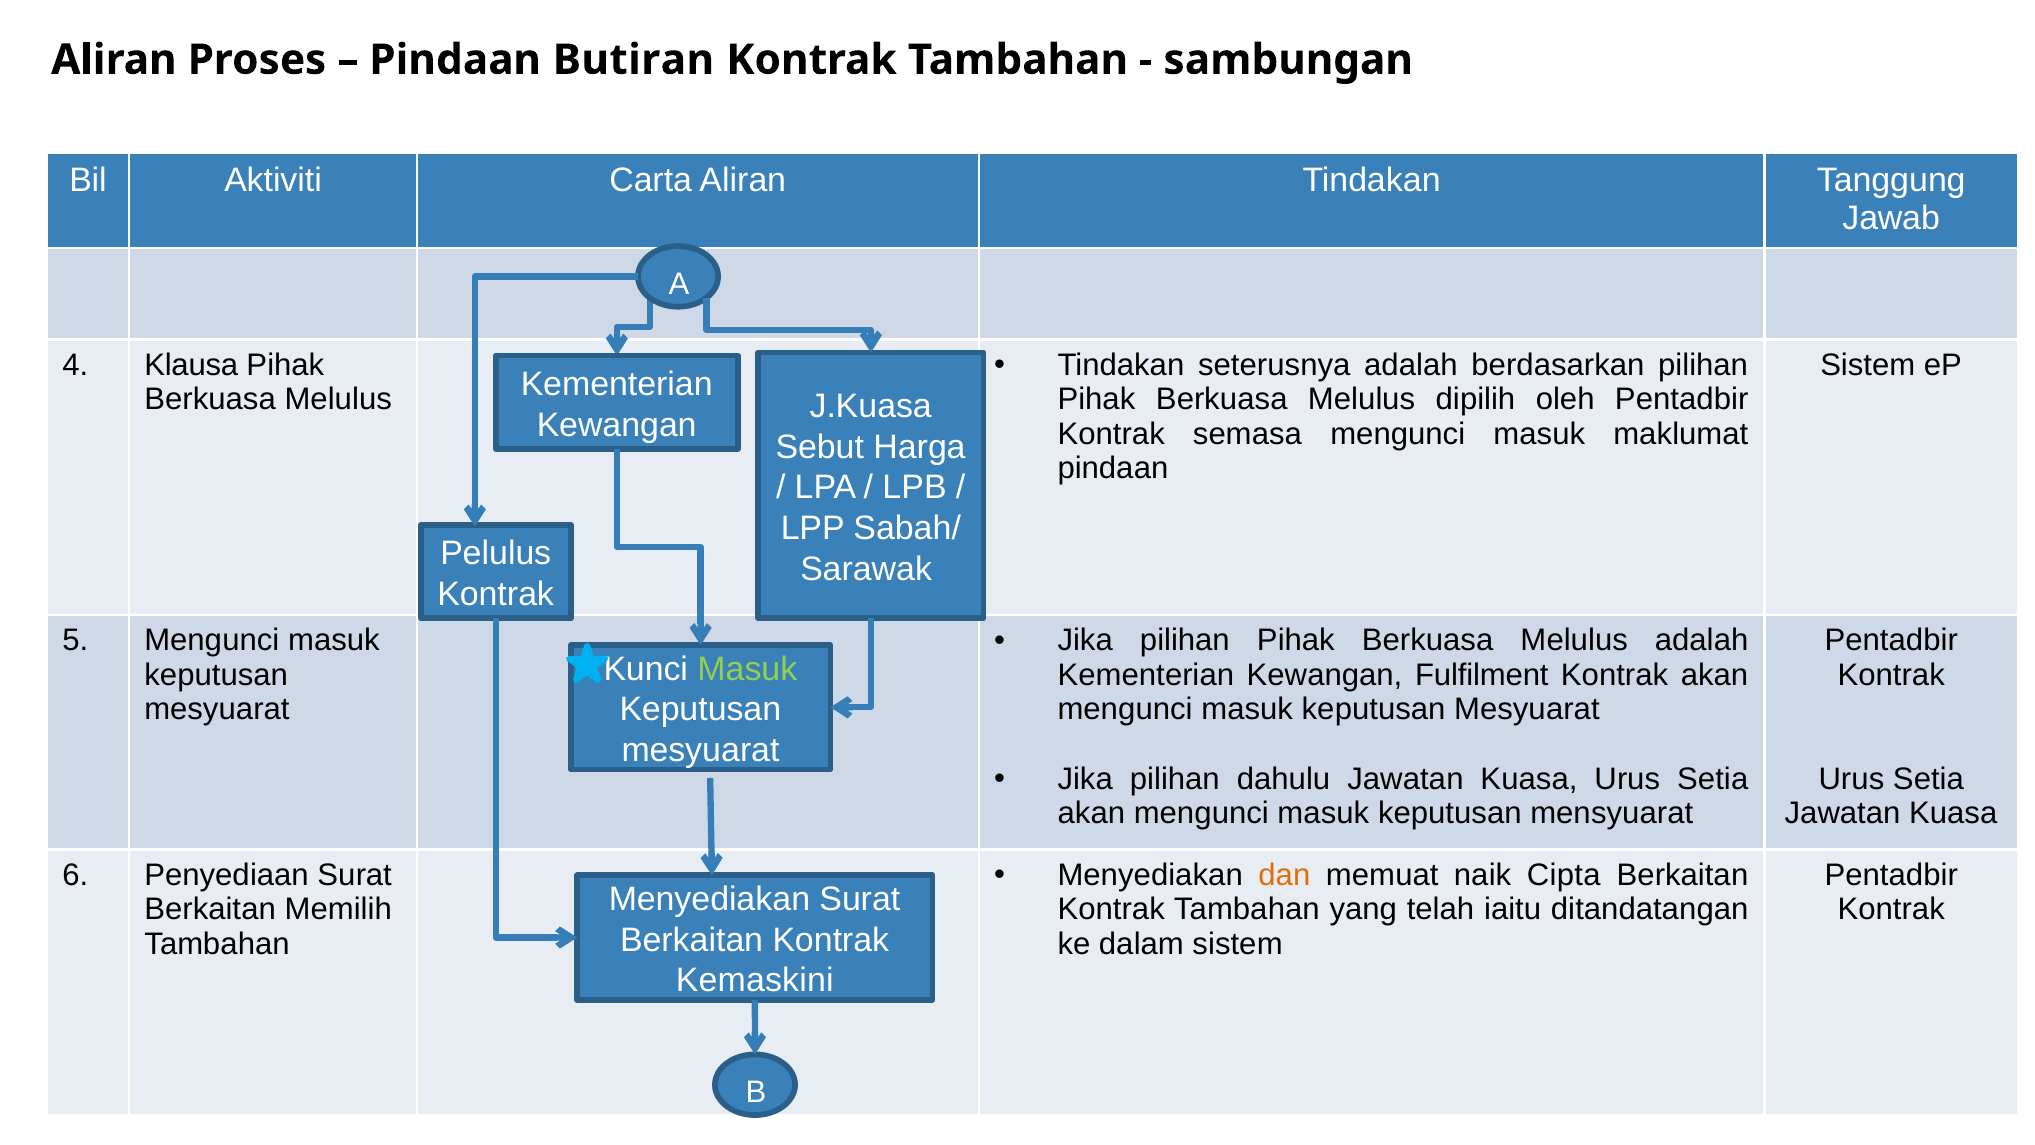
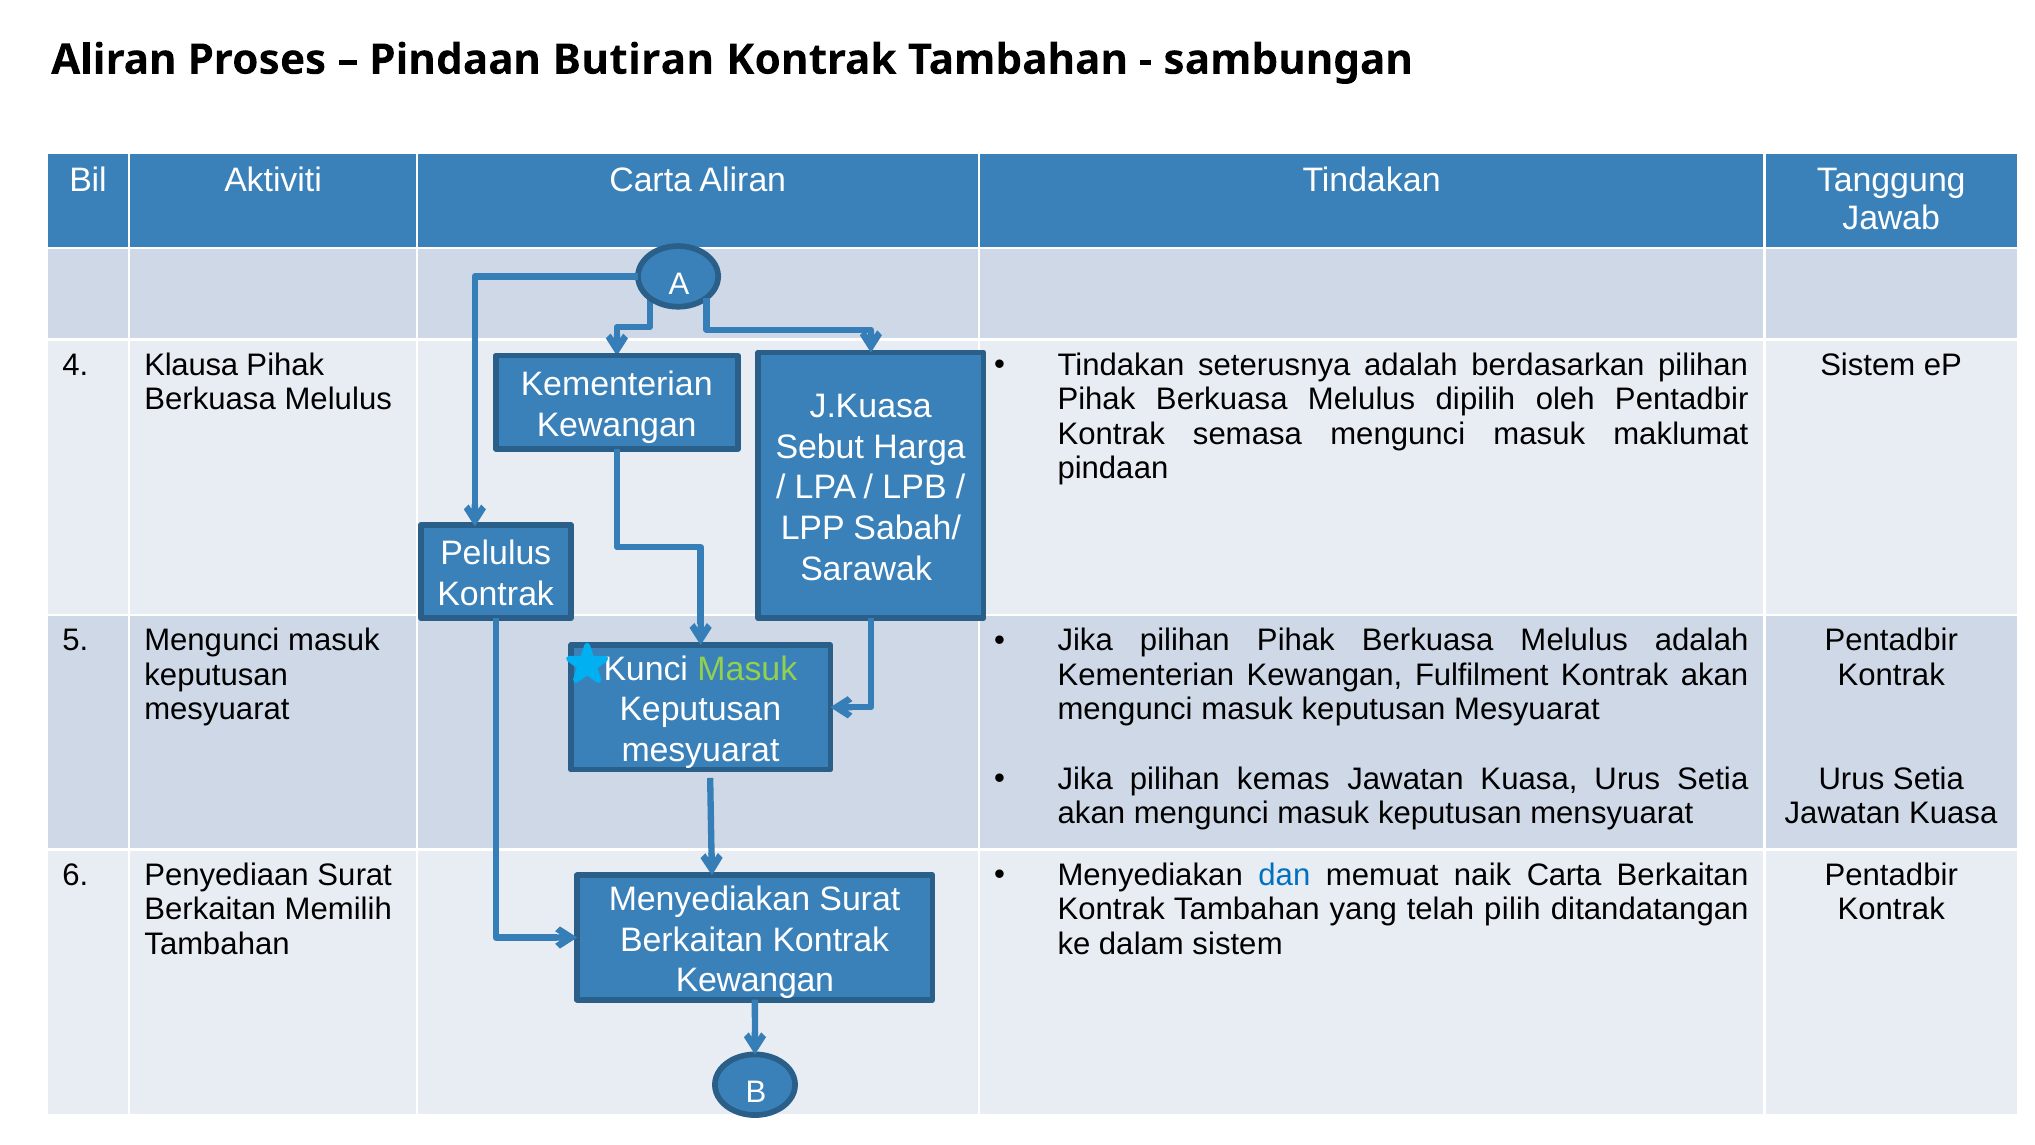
dahulu: dahulu -> kemas
dan colour: orange -> blue
naik Cipta: Cipta -> Carta
iaitu: iaitu -> pilih
Kemaskini at (755, 980): Kemaskini -> Kewangan
